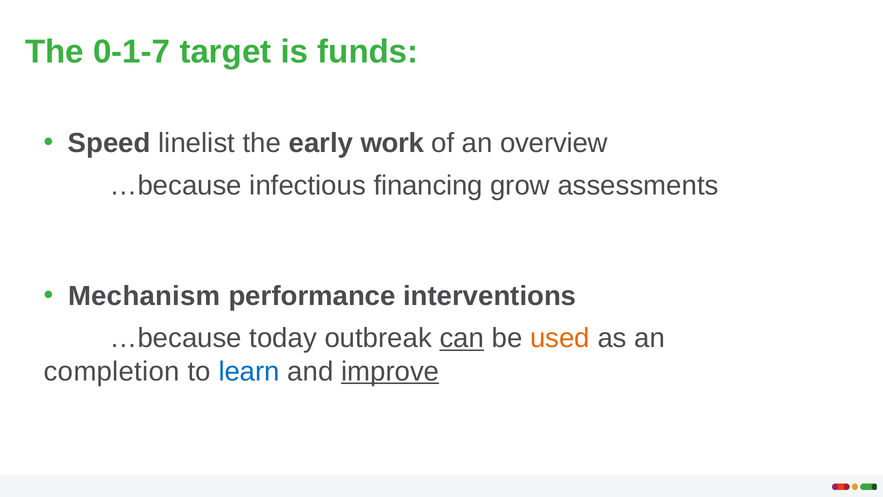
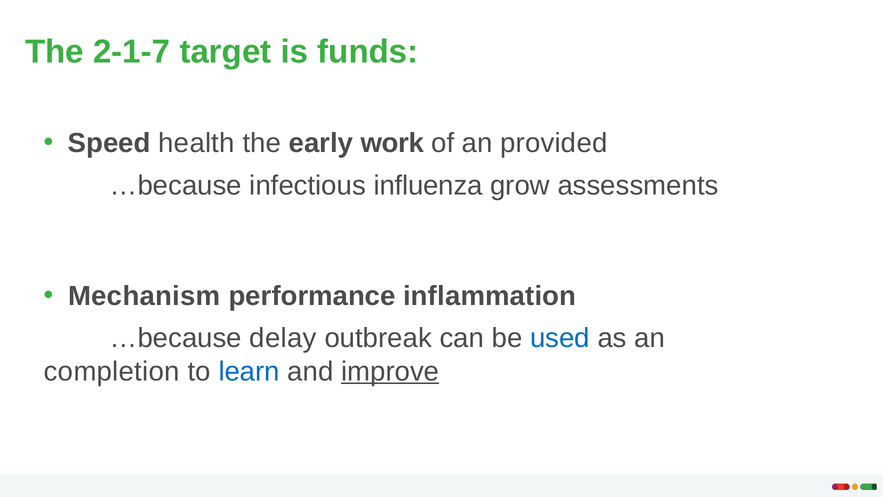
0-1-7: 0-1-7 -> 2-1-7
linelist: linelist -> health
overview: overview -> provided
financing: financing -> influenza
interventions: interventions -> inflammation
today: today -> delay
can underline: present -> none
used colour: orange -> blue
